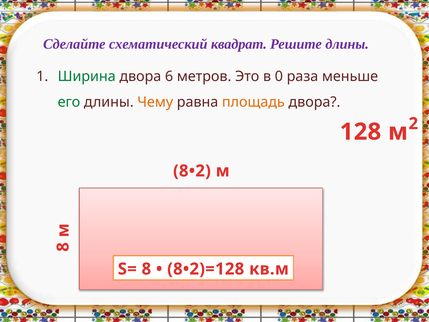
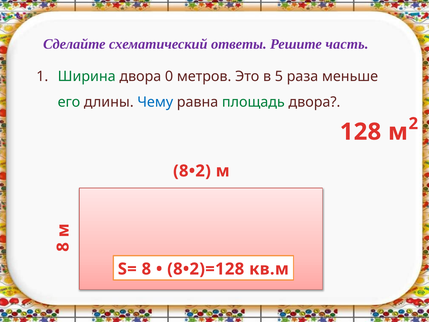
квадрат: квадрат -> ответы
Решите длины: длины -> часть
6: 6 -> 0
0: 0 -> 5
Чему colour: orange -> blue
площадь colour: orange -> green
